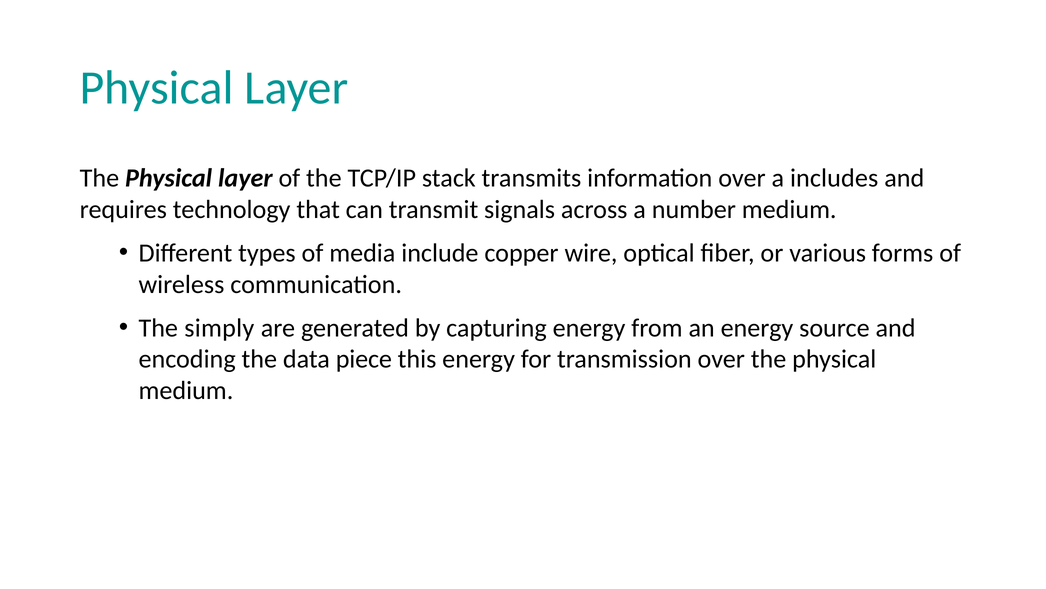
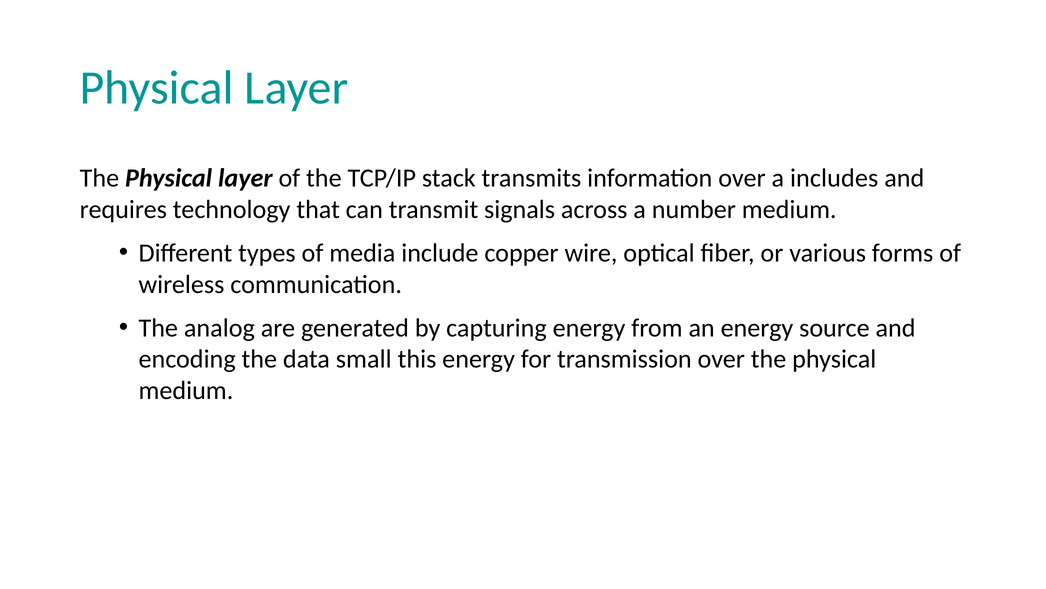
simply: simply -> analog
piece: piece -> small
